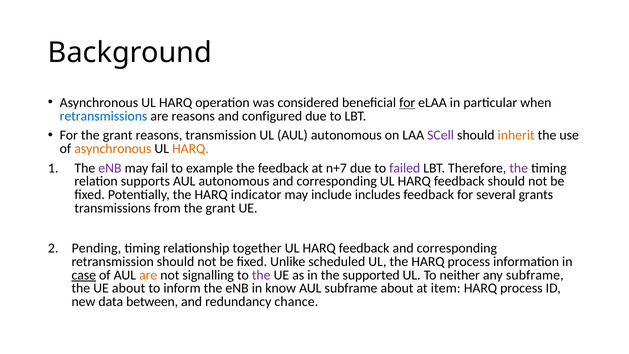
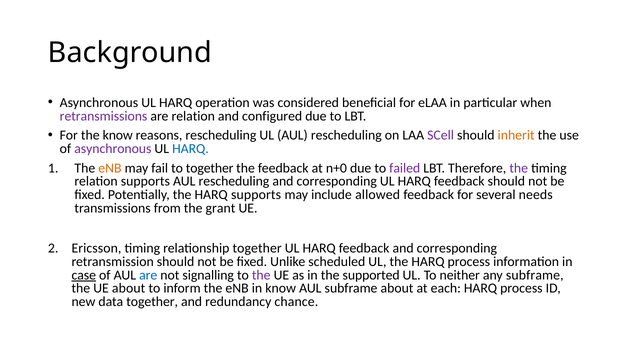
for at (407, 103) underline: present -> none
retransmissions colour: blue -> purple
are reasons: reasons -> relation
For the grant: grant -> know
reasons transmission: transmission -> rescheduling
UL AUL autonomous: autonomous -> rescheduling
asynchronous at (113, 149) colour: orange -> purple
HARQ at (190, 149) colour: orange -> blue
eNB at (110, 168) colour: purple -> orange
to example: example -> together
n+7: n+7 -> n+0
autonomous at (234, 181): autonomous -> rescheduling
HARQ indicator: indicator -> supports
includes: includes -> allowed
grants: grants -> needs
Pending: Pending -> Ericsson
are at (148, 275) colour: orange -> blue
item: item -> each
data between: between -> together
